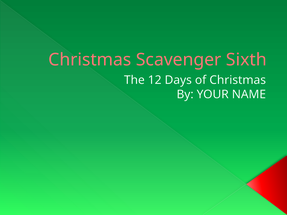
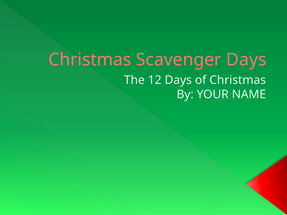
Scavenger Sixth: Sixth -> Days
